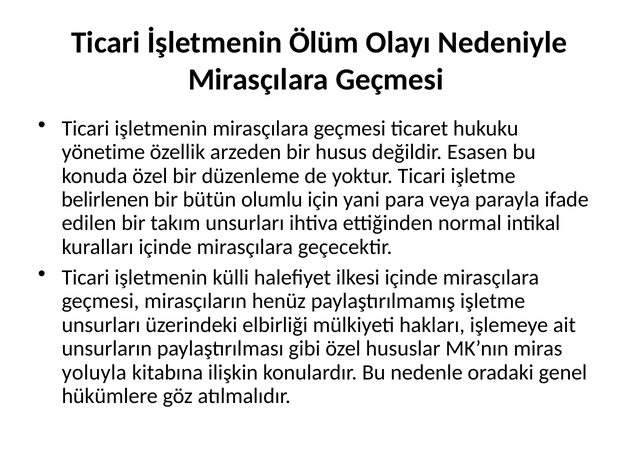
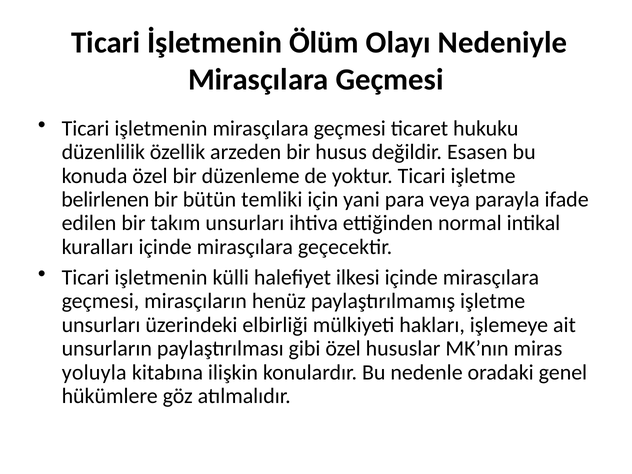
yönetime: yönetime -> düzenlilik
olumlu: olumlu -> temliki
